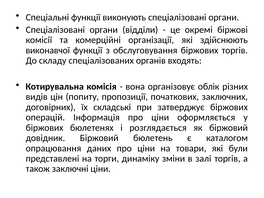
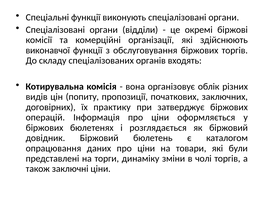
складські: складські -> практику
залі: залі -> чолі
